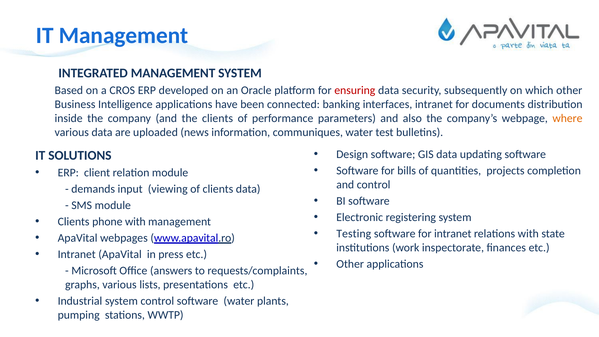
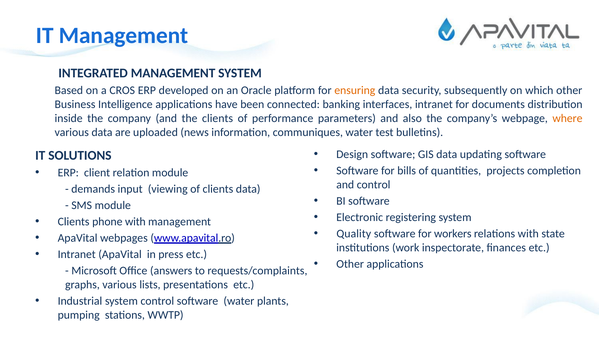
ensuring colour: red -> orange
Testing: Testing -> Quality
for intranet: intranet -> workers
